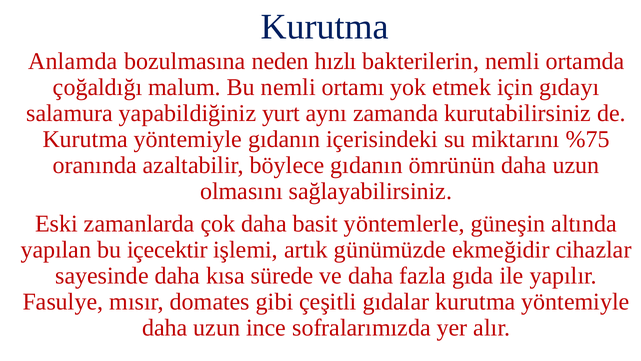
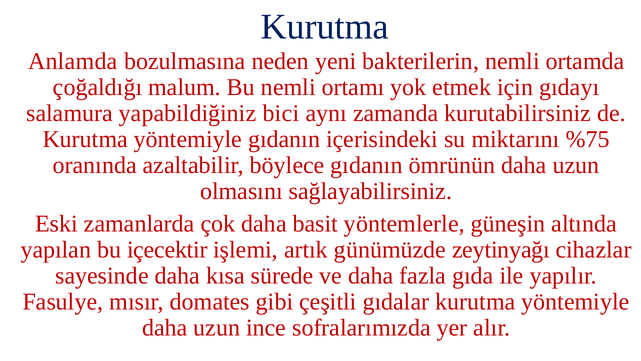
hızlı: hızlı -> yeni
yurt: yurt -> bici
ekmeğidir: ekmeğidir -> zeytinyağı
